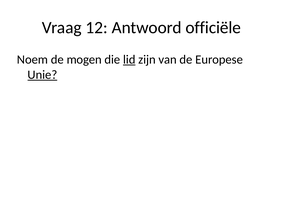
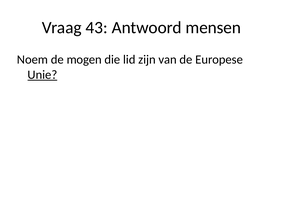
12: 12 -> 43
officiële: officiële -> mensen
lid underline: present -> none
